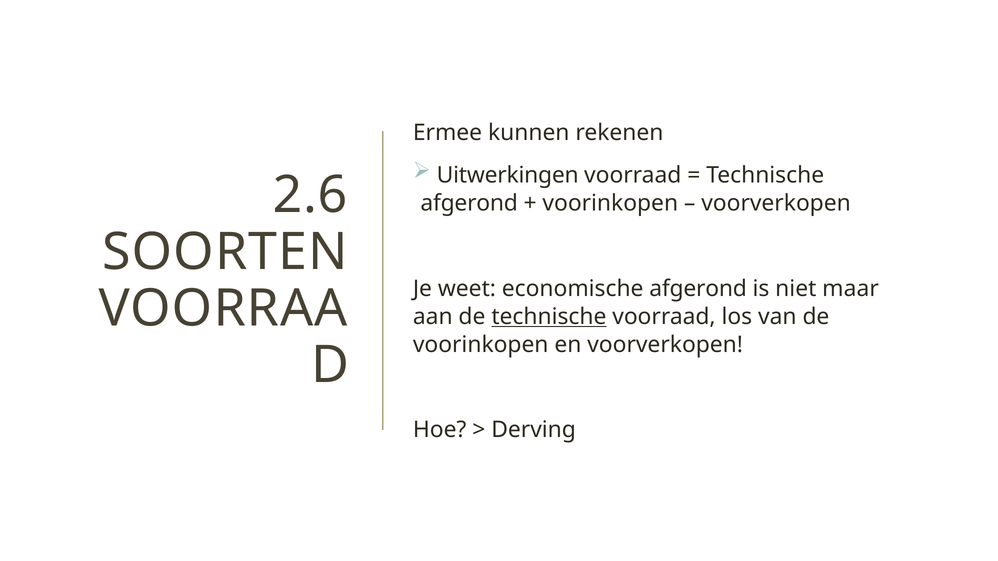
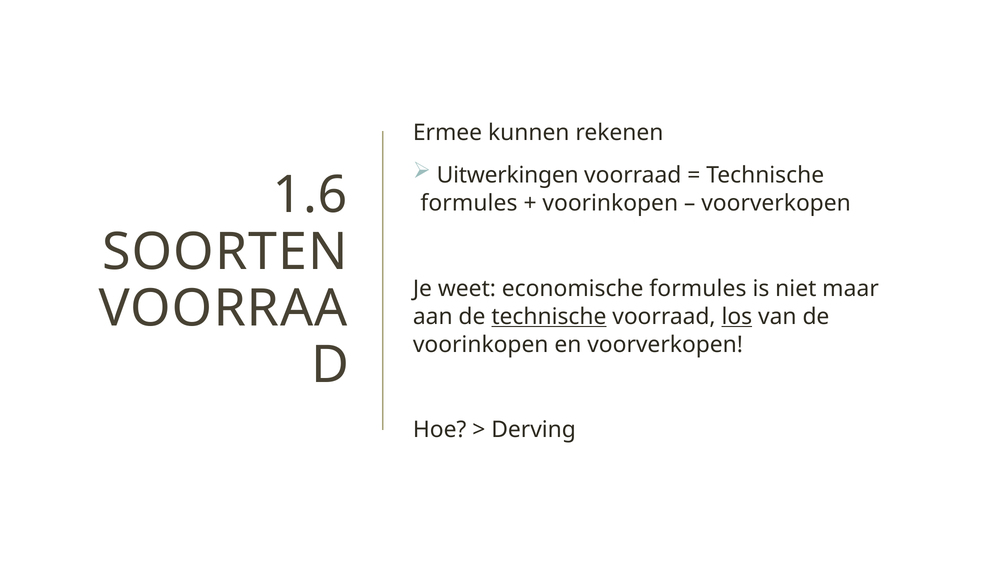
2.6: 2.6 -> 1.6
afgerond at (469, 204): afgerond -> formules
economische afgerond: afgerond -> formules
los underline: none -> present
